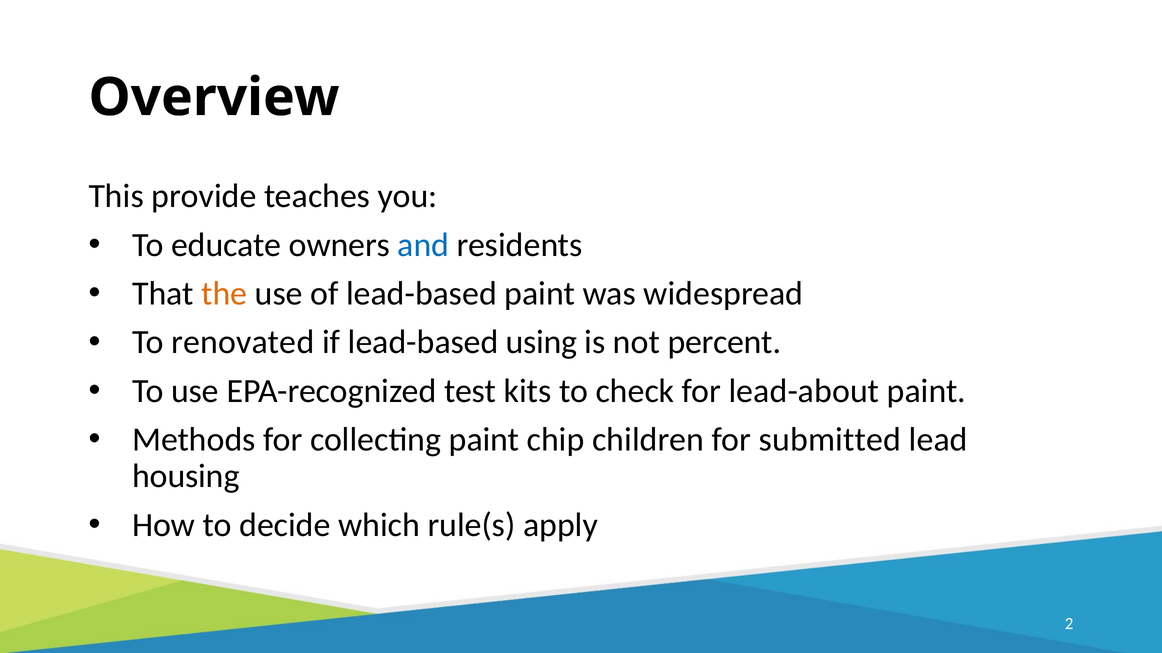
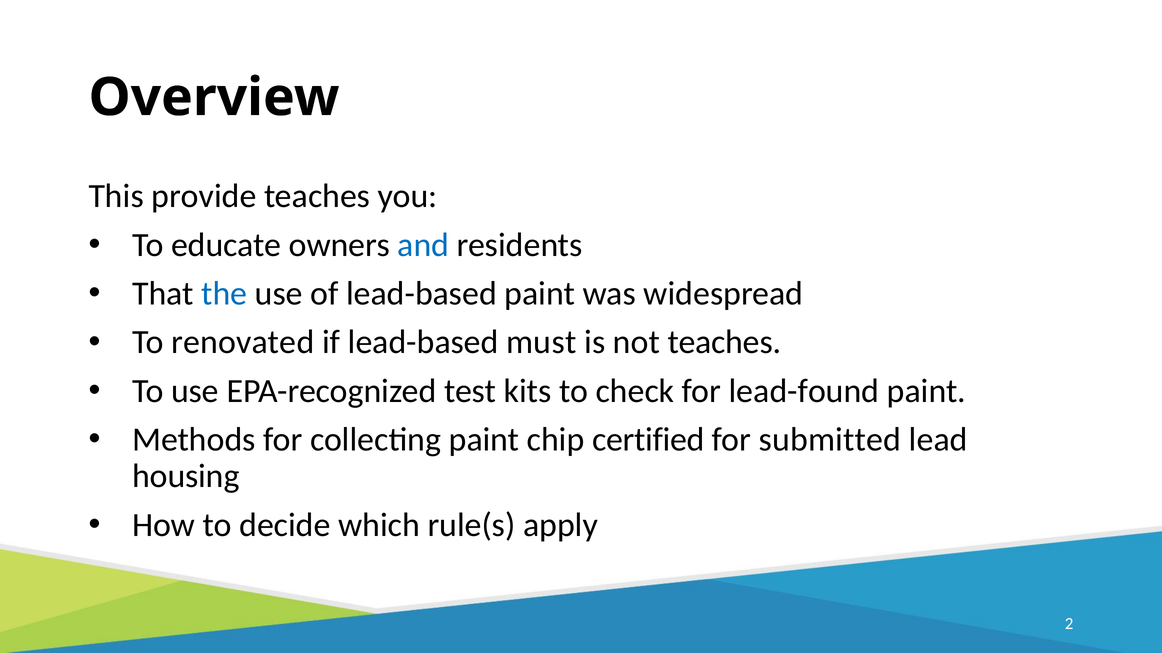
the colour: orange -> blue
using: using -> must
not percent: percent -> teaches
lead-about: lead-about -> lead-found
children: children -> certified
